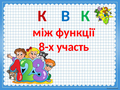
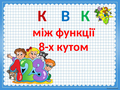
участь: участь -> кутом
